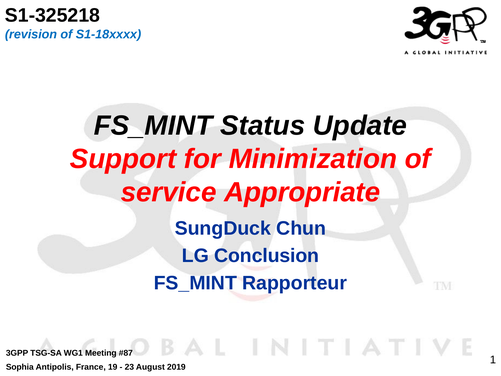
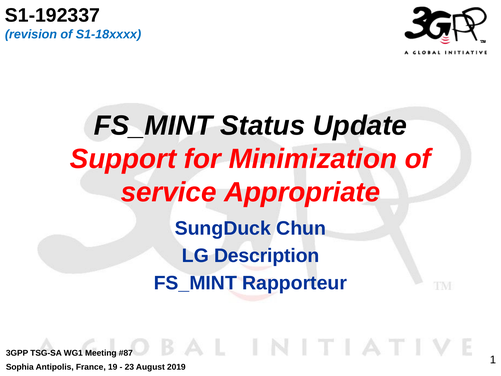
S1-325218: S1-325218 -> S1-192337
Conclusion: Conclusion -> Description
